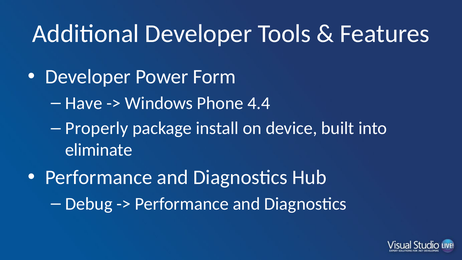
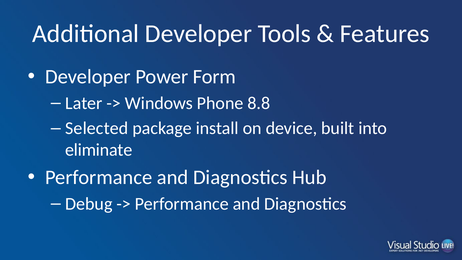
Have: Have -> Later
4.4: 4.4 -> 8.8
Properly: Properly -> Selected
